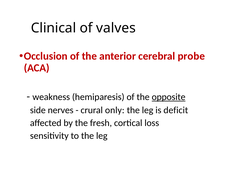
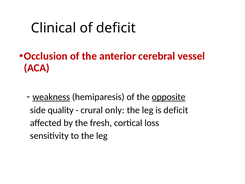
of valves: valves -> deficit
probe: probe -> vessel
weakness underline: none -> present
nerves: nerves -> quality
